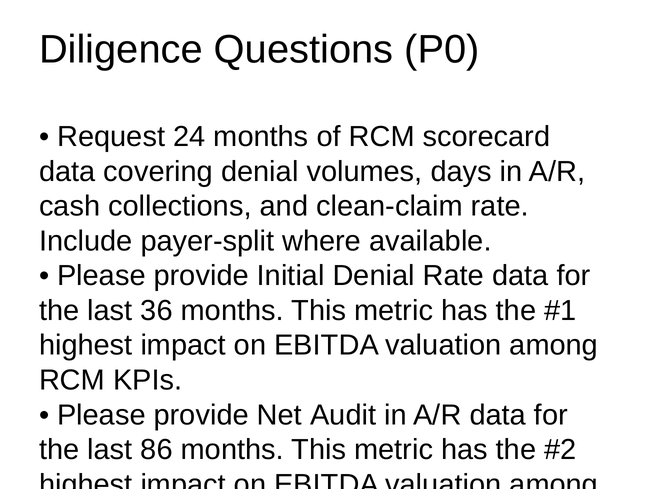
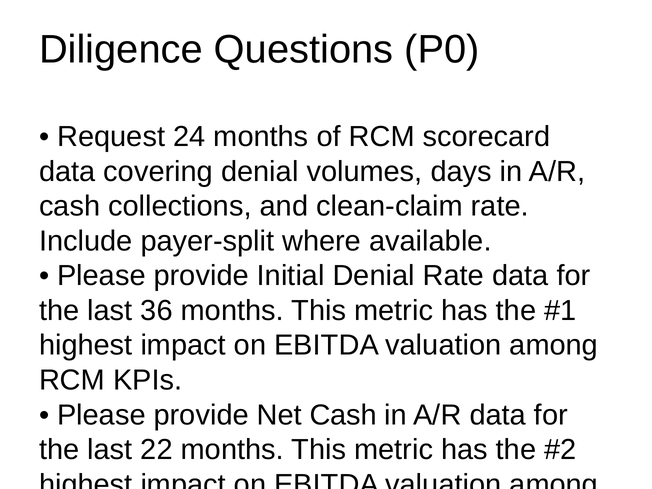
Net Audit: Audit -> Cash
86: 86 -> 22
